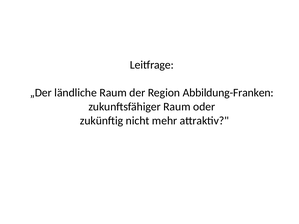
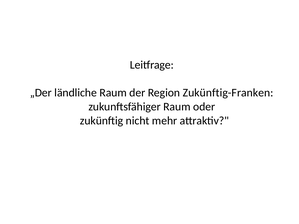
Abbildung-Franken: Abbildung-Franken -> Zukünftig-Franken
